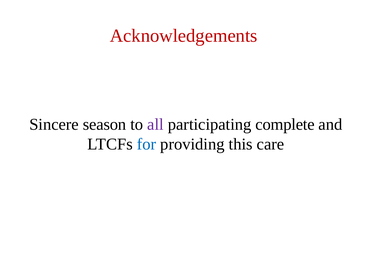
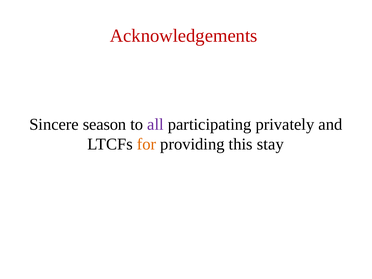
complete: complete -> privately
for colour: blue -> orange
care: care -> stay
